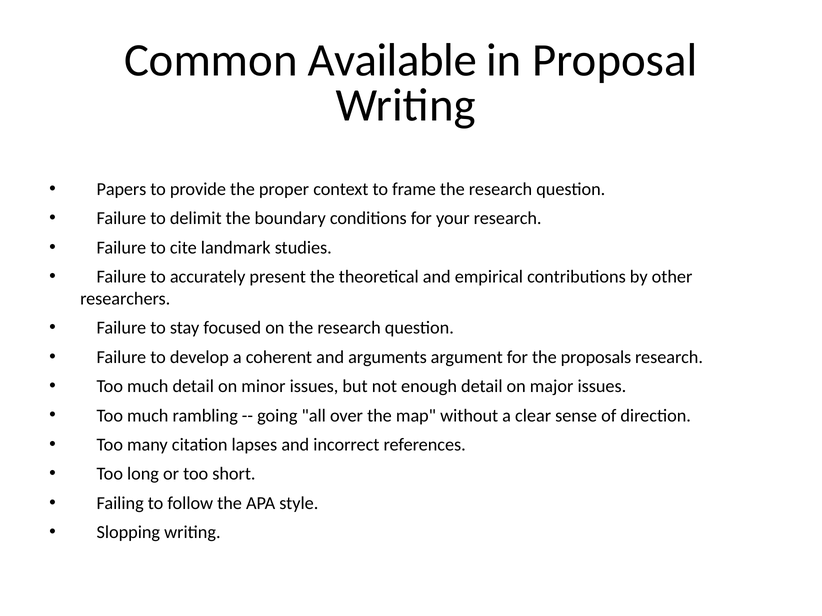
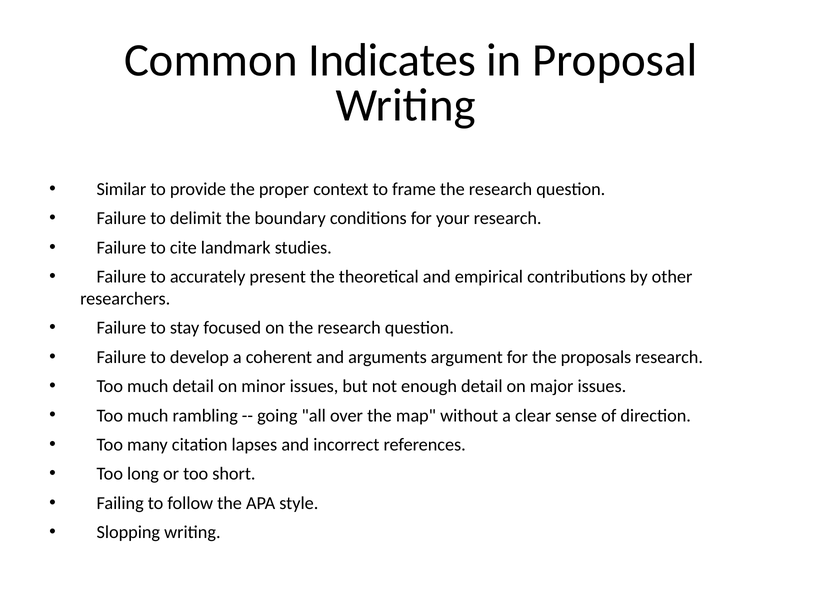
Available: Available -> Indicates
Papers: Papers -> Similar
